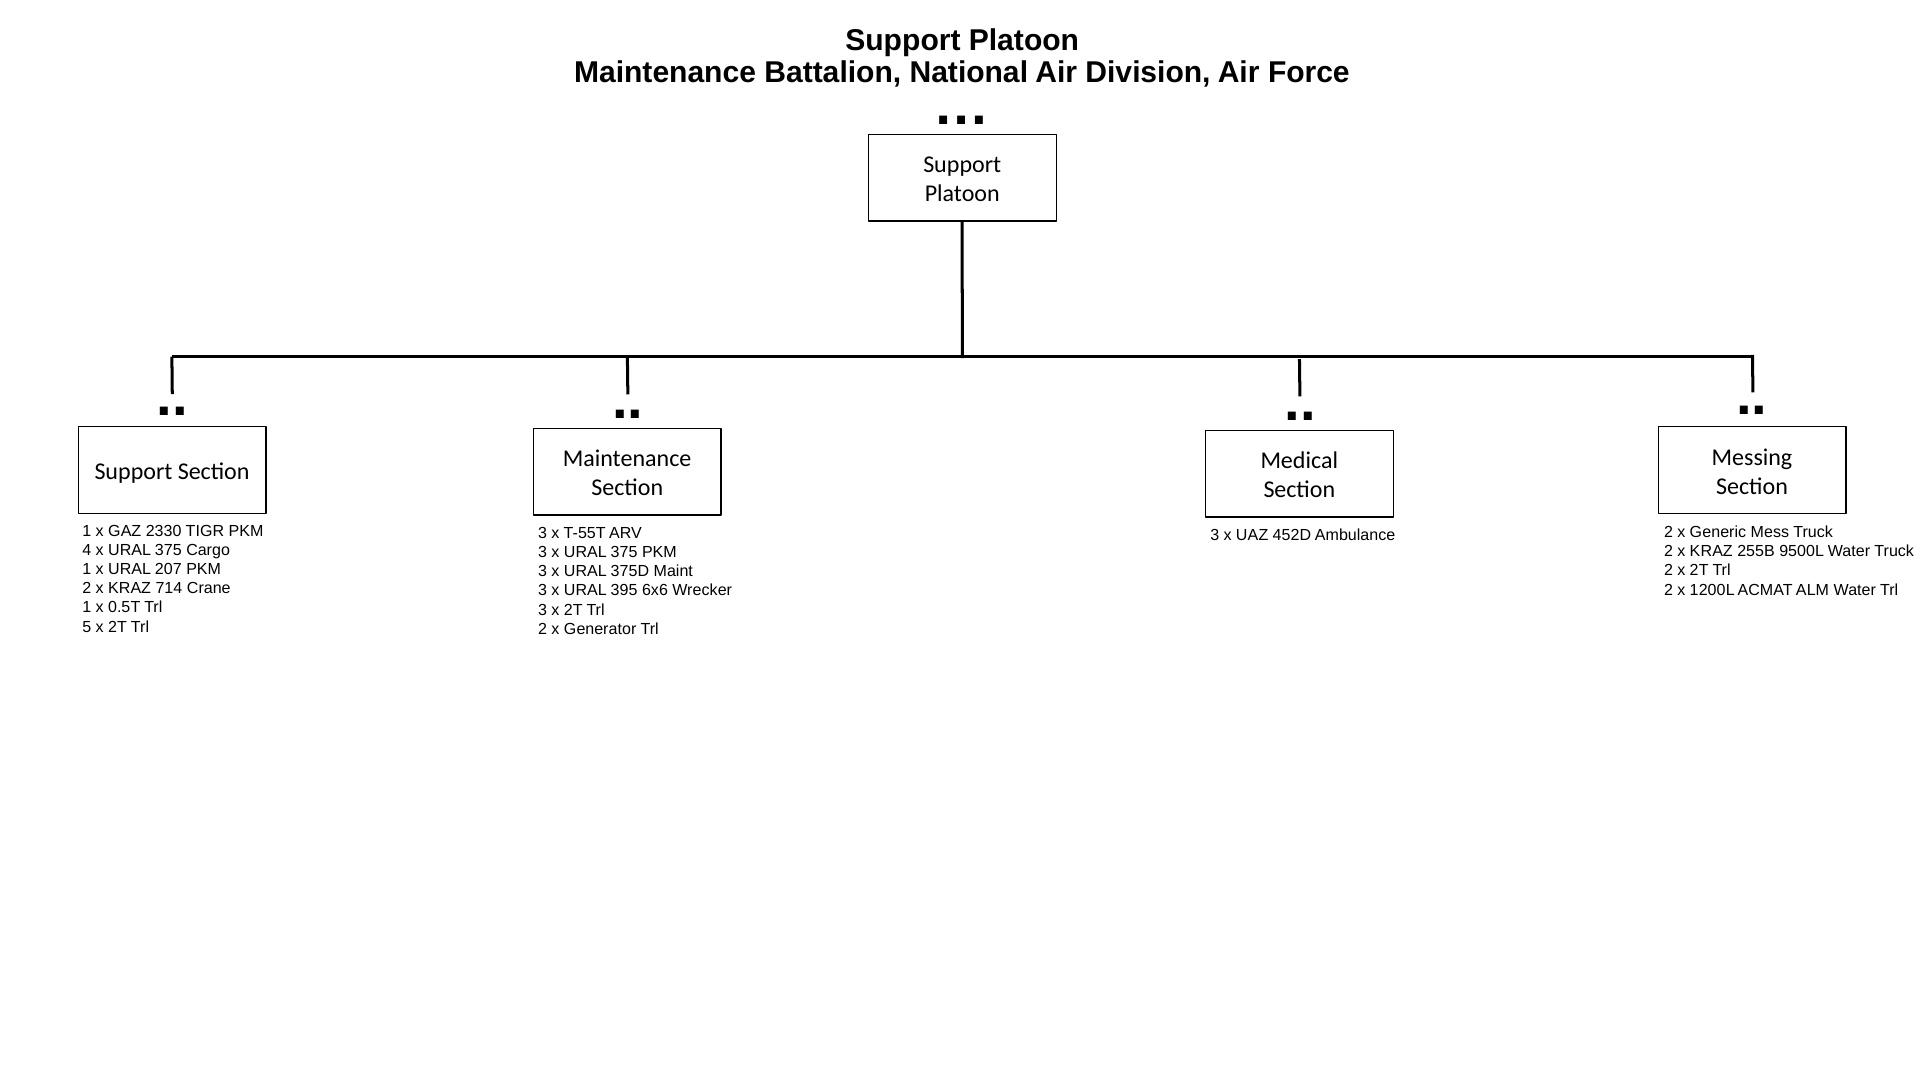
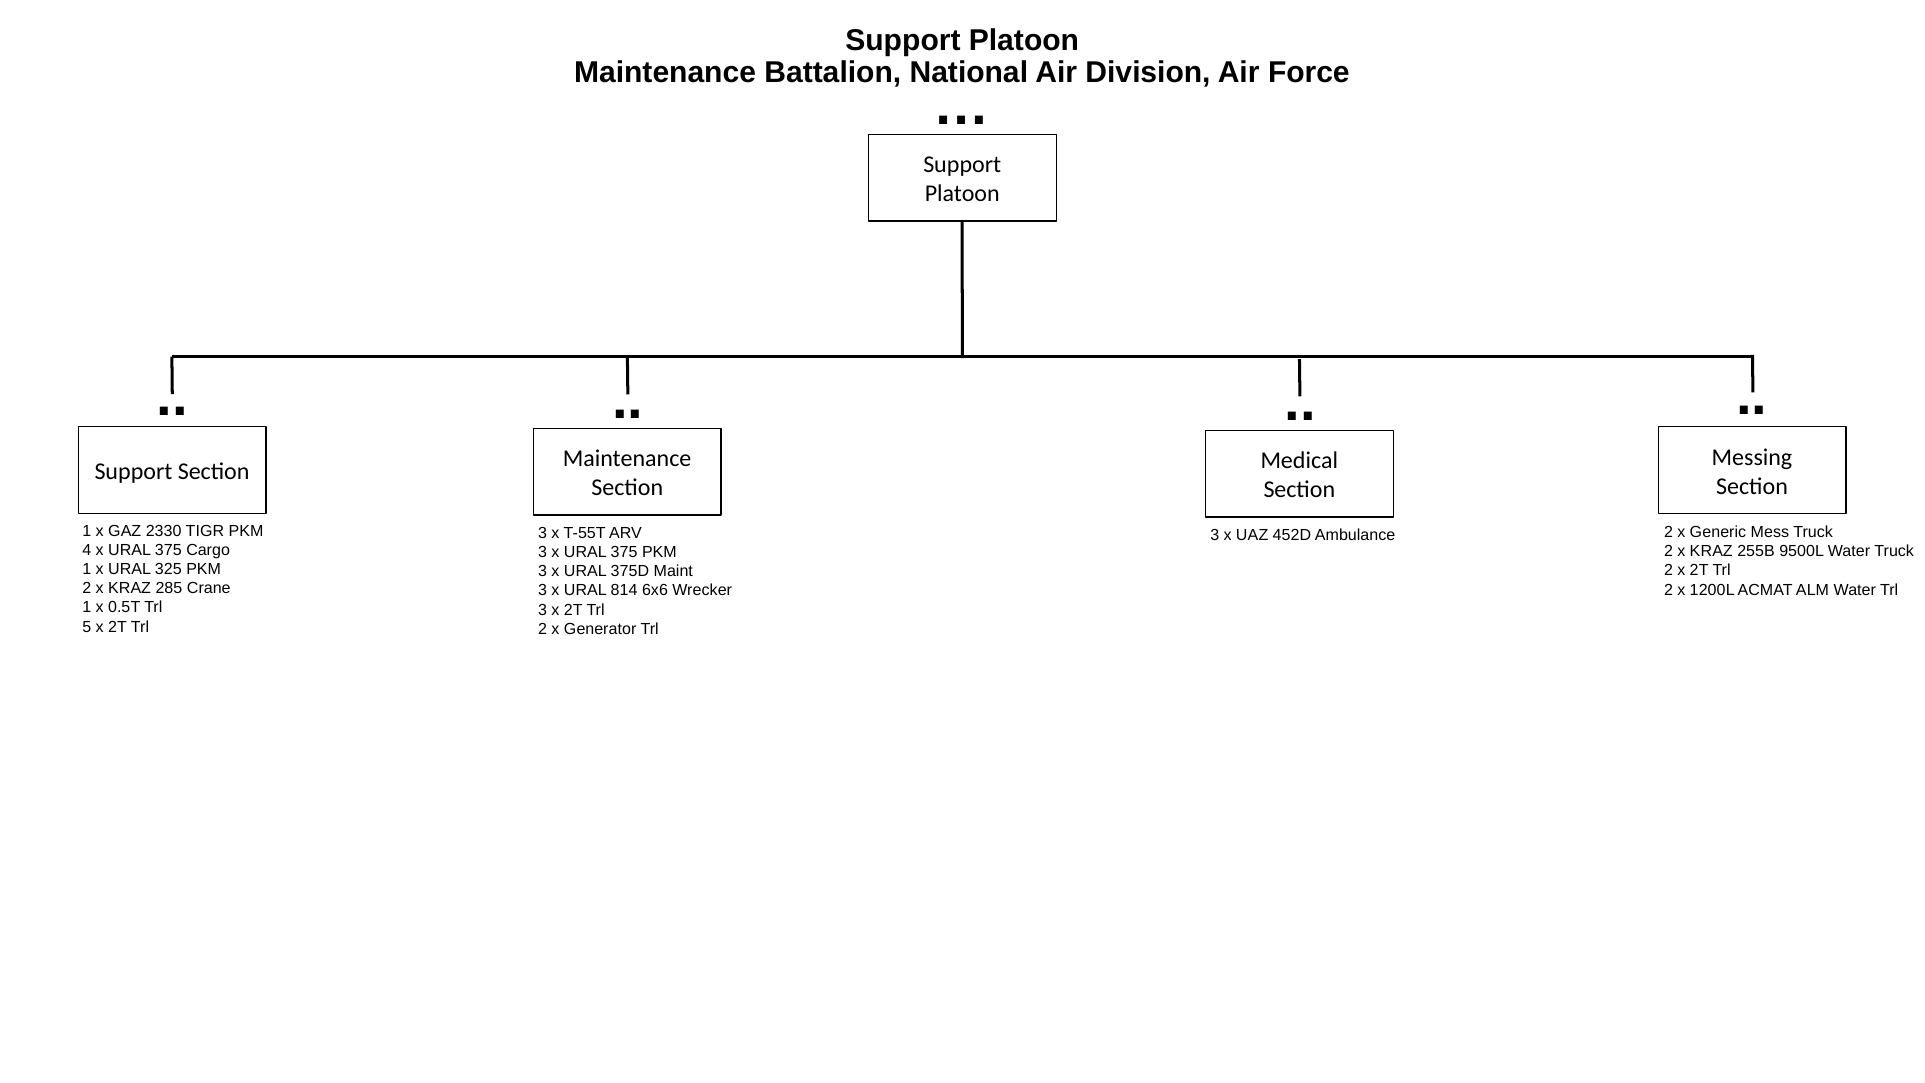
207: 207 -> 325
714: 714 -> 285
395: 395 -> 814
